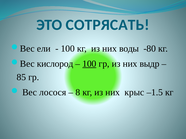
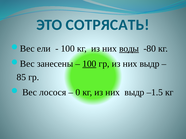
воды underline: none -> present
кислород: кислород -> занесены
8: 8 -> 0
кг из них крыс: крыс -> выдр
